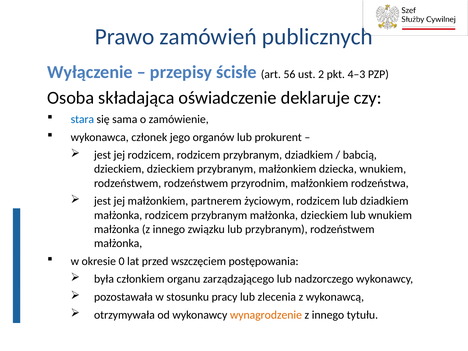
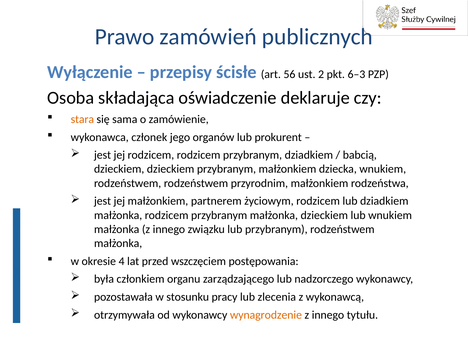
4–3: 4–3 -> 6–3
stara colour: blue -> orange
0: 0 -> 4
